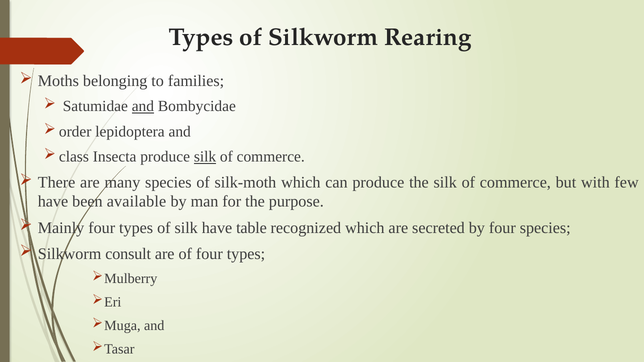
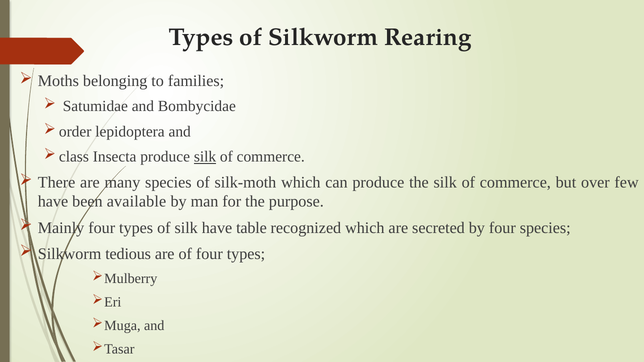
and at (143, 106) underline: present -> none
with: with -> over
consult: consult -> tedious
